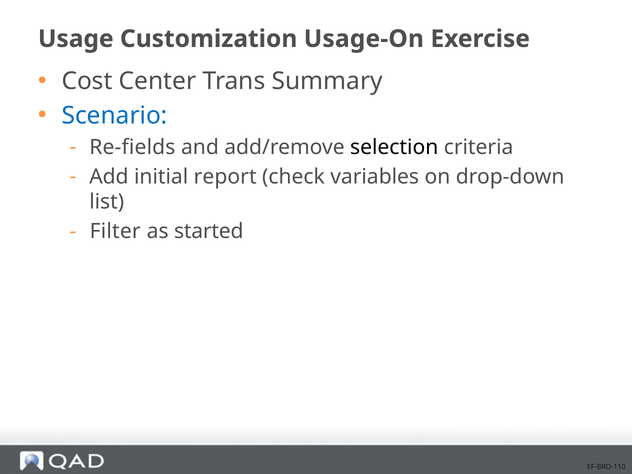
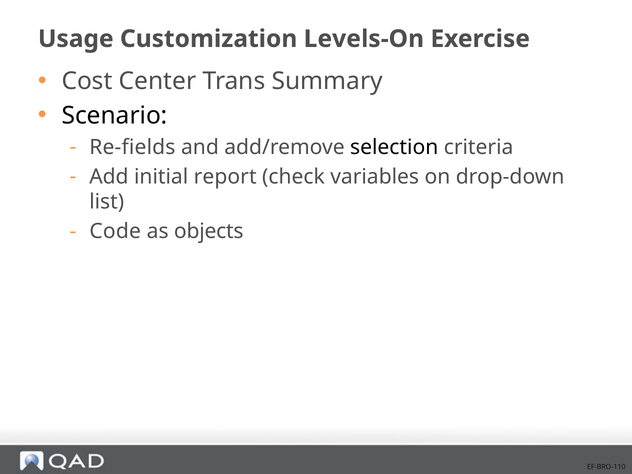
Usage-On: Usage-On -> Levels-On
Scenario colour: blue -> black
Filter: Filter -> Code
started: started -> objects
